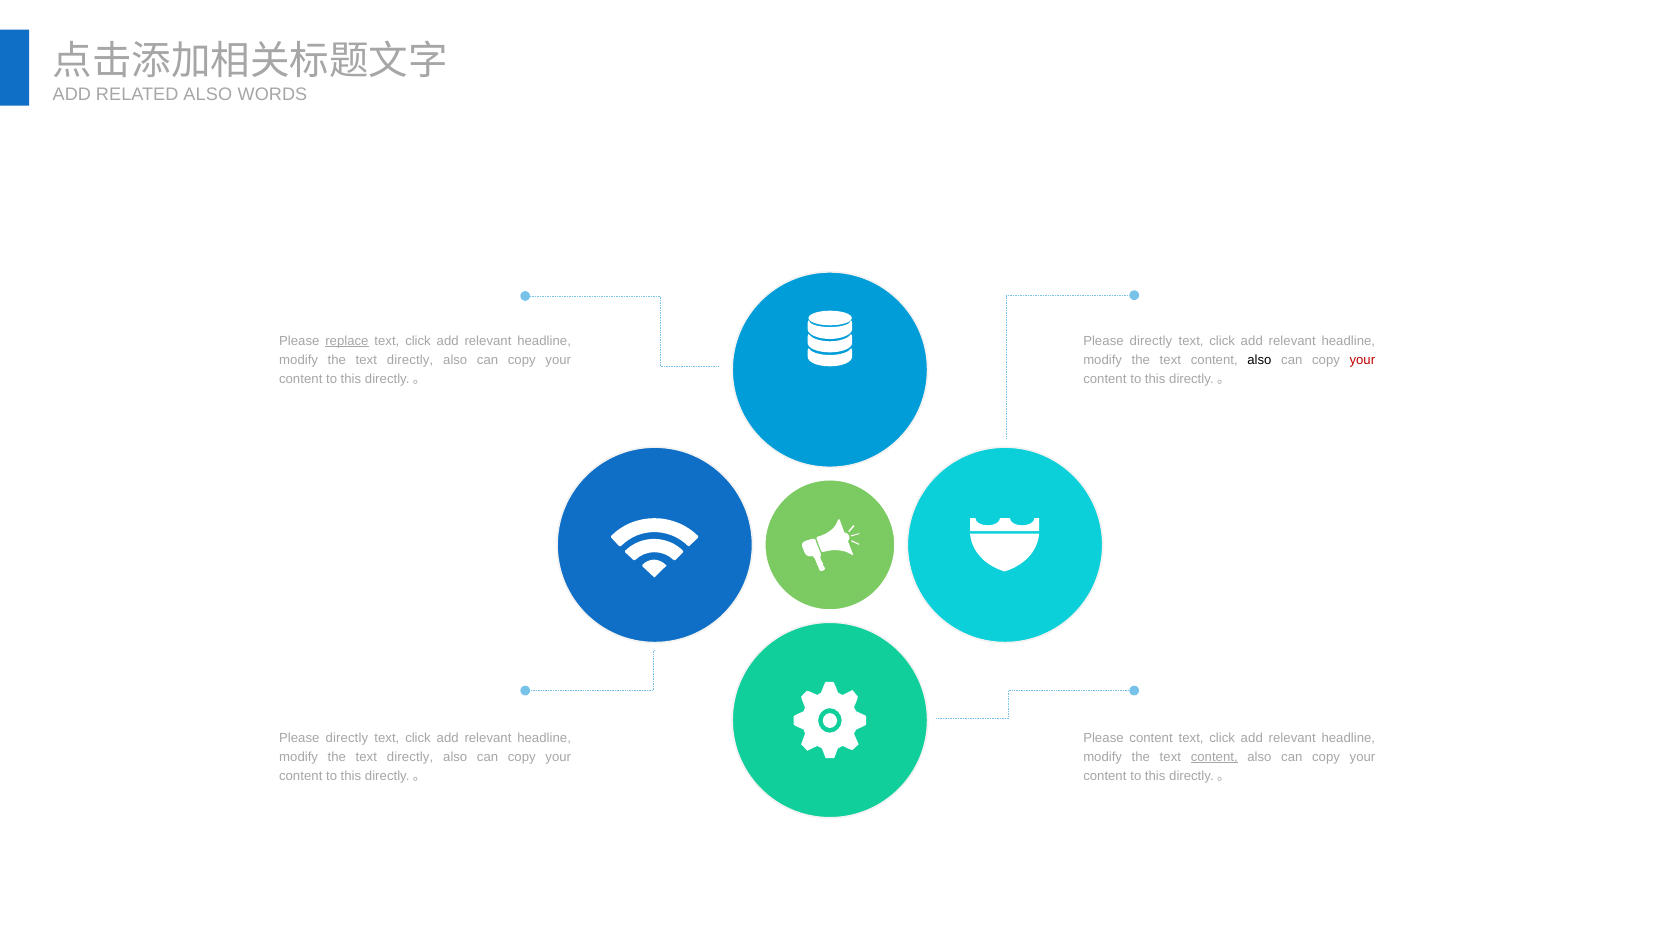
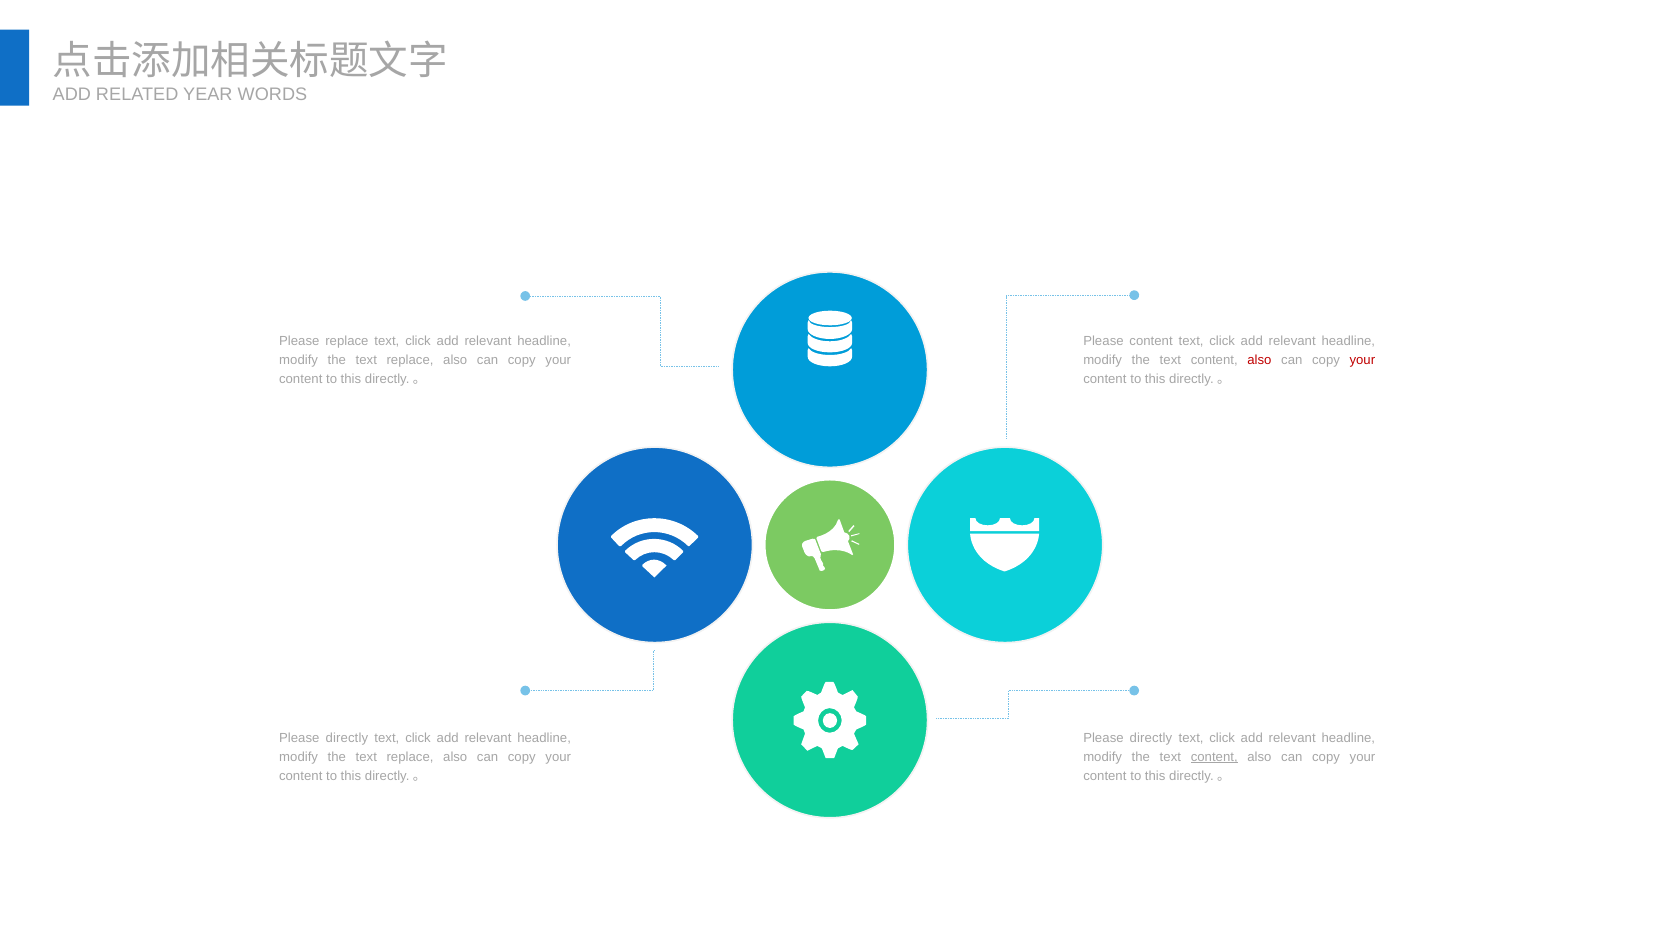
RELATED ALSO: ALSO -> YEAR
replace at (347, 341) underline: present -> none
directly at (1151, 341): directly -> content
directly at (410, 360): directly -> replace
also at (1259, 360) colour: black -> red
content at (1151, 738): content -> directly
directly at (410, 757): directly -> replace
